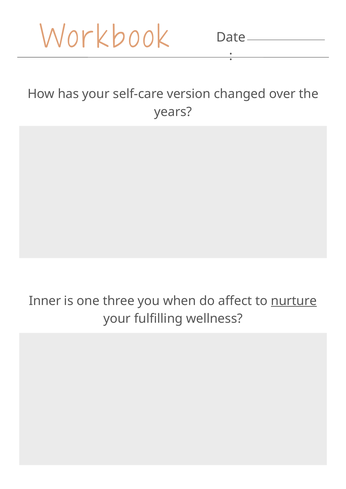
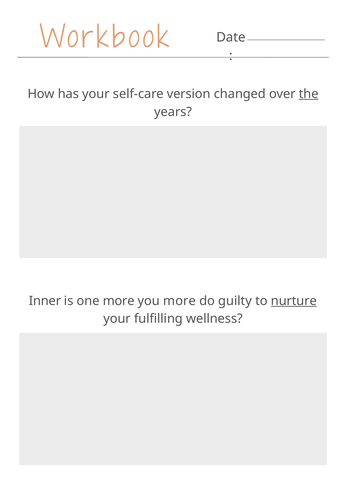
the underline: none -> present
one three: three -> more
you when: when -> more
affect: affect -> guilty
